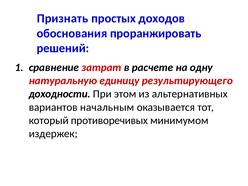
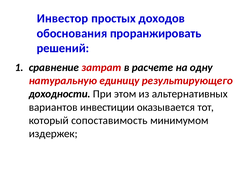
Признать: Признать -> Инвестор
начальным: начальным -> инвестиции
противоречивых: противоречивых -> сопоставимость
